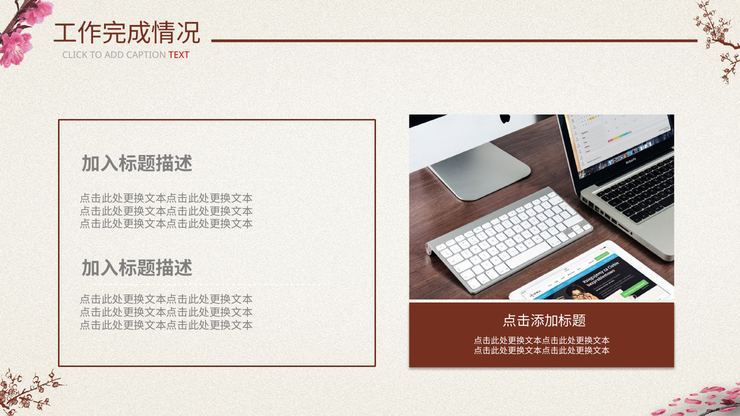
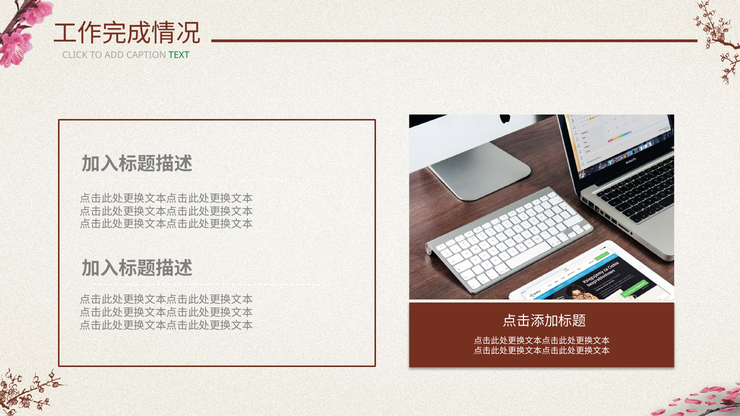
TEXT colour: red -> green
